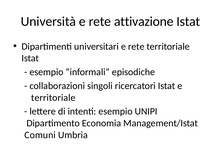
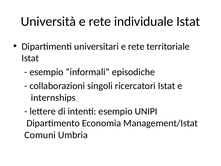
attivazione: attivazione -> individuale
territoriale at (53, 97): territoriale -> internships
